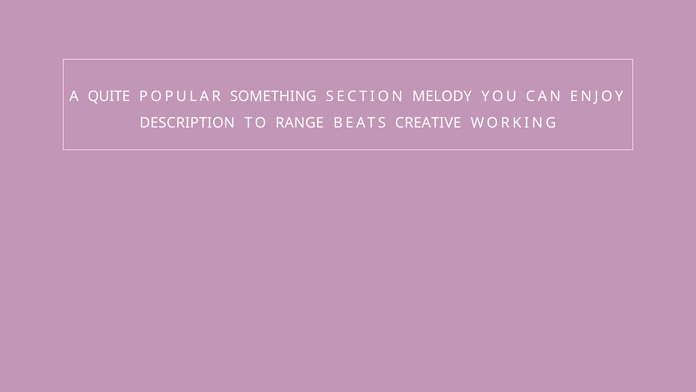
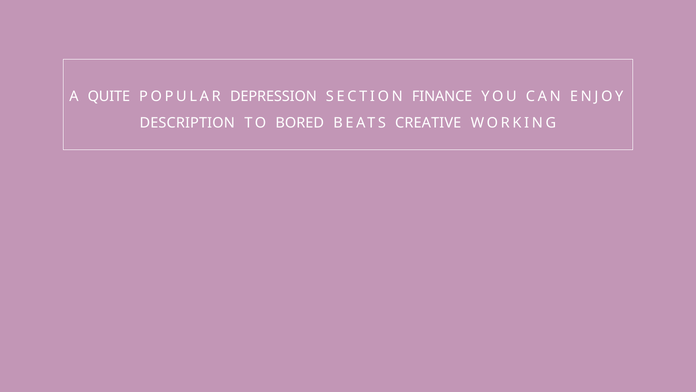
SOMETHING: SOMETHING -> DEPRESSION
MELODY: MELODY -> FINANCE
RANGE: RANGE -> BORED
